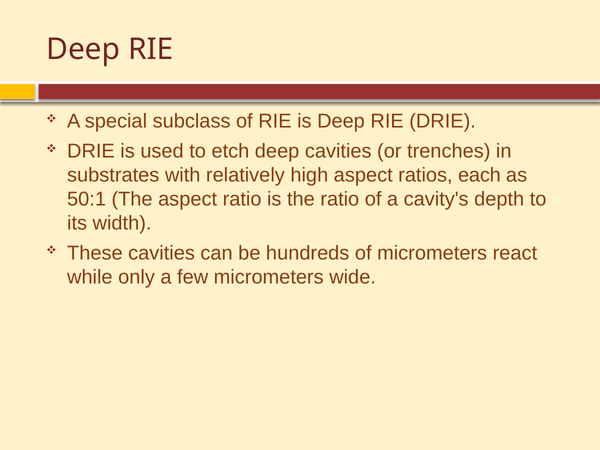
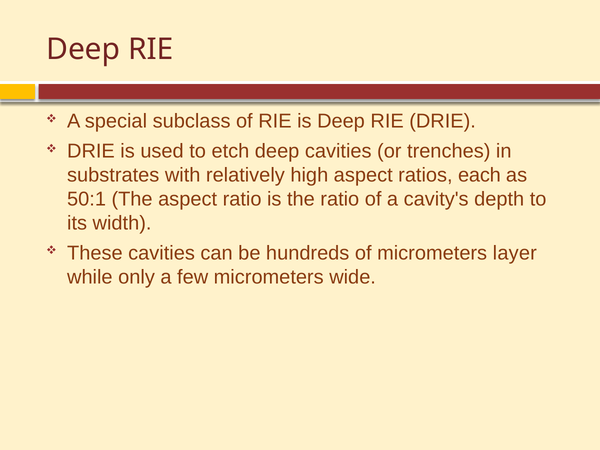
react: react -> layer
